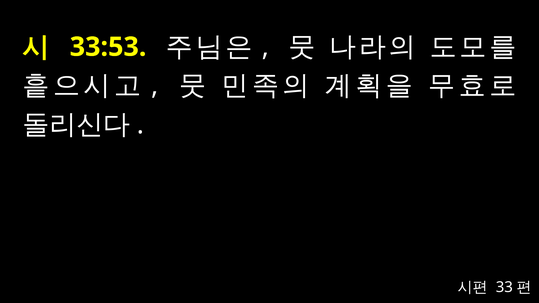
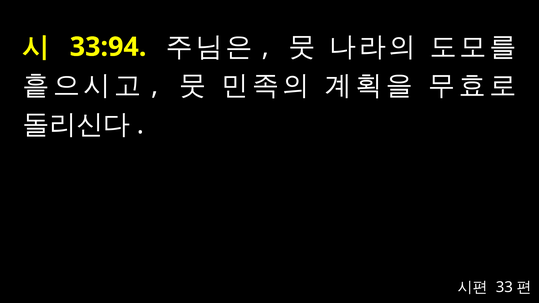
33:53: 33:53 -> 33:94
